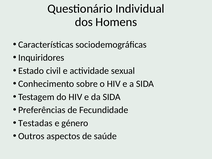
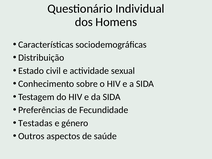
Inquiridores: Inquiridores -> Distribuição
